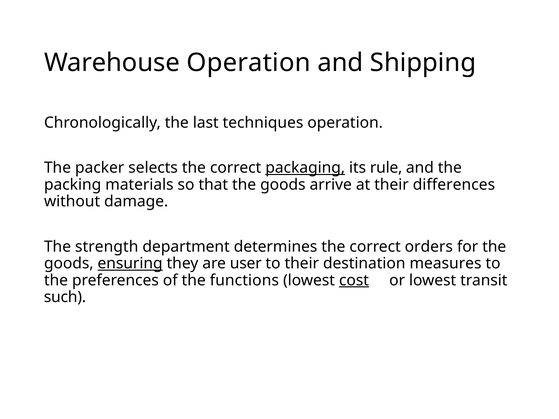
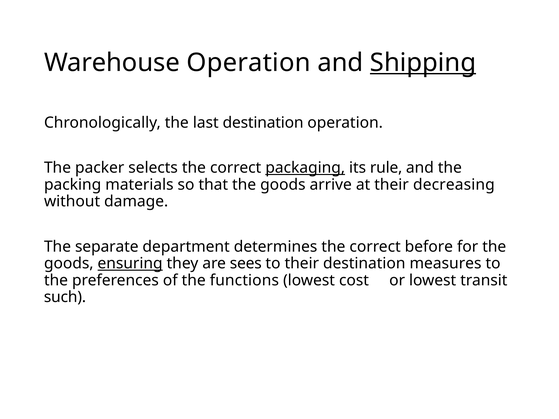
Shipping underline: none -> present
last techniques: techniques -> destination
differences: differences -> decreasing
strength: strength -> separate
orders: orders -> before
user: user -> sees
cost underline: present -> none
